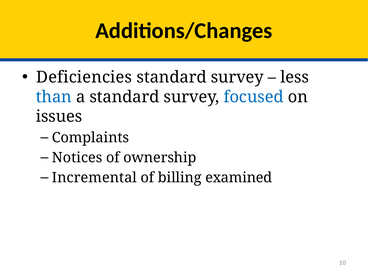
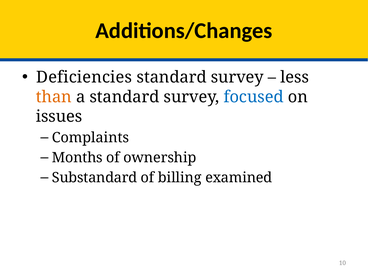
than colour: blue -> orange
Notices: Notices -> Months
Incremental: Incremental -> Substandard
